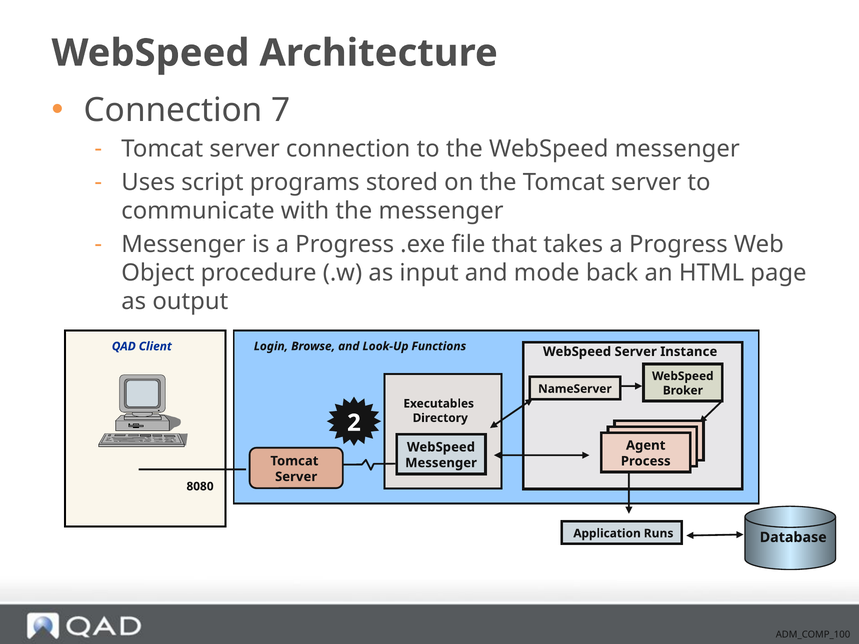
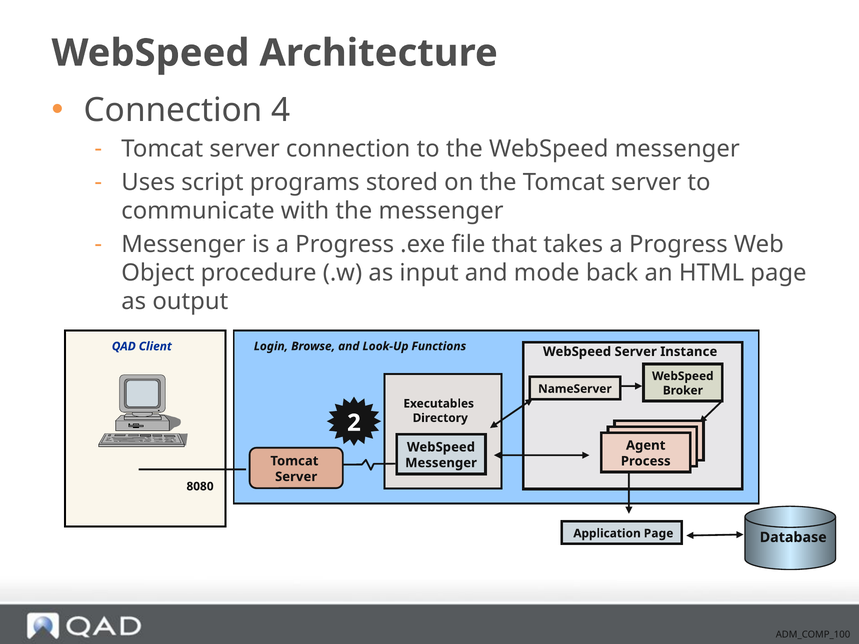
7: 7 -> 4
Application Runs: Runs -> Page
